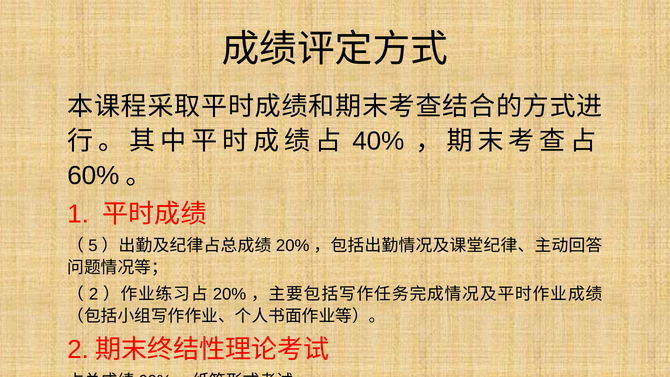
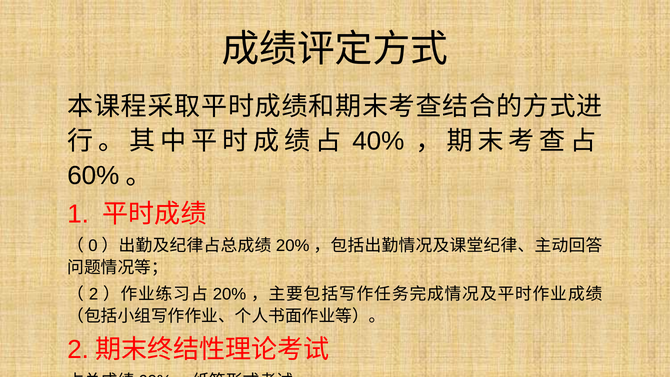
5: 5 -> 0
